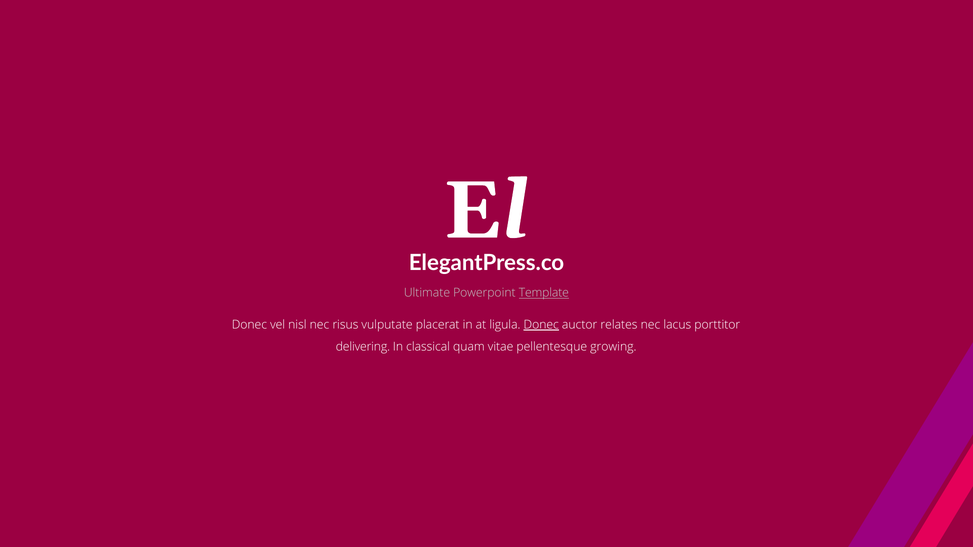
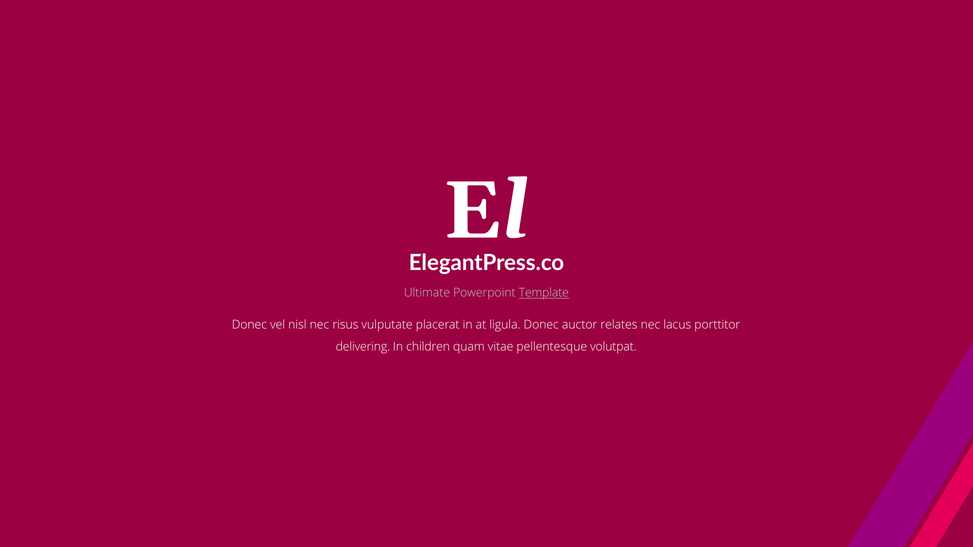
Donec at (541, 325) underline: present -> none
classical: classical -> children
growing: growing -> volutpat
